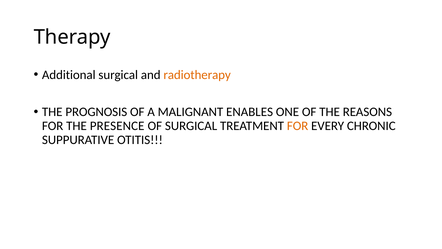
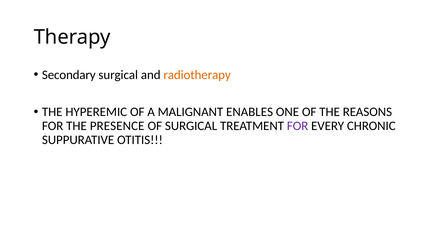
Additional: Additional -> Secondary
PROGNOSIS: PROGNOSIS -> HYPEREMIC
FOR at (298, 126) colour: orange -> purple
